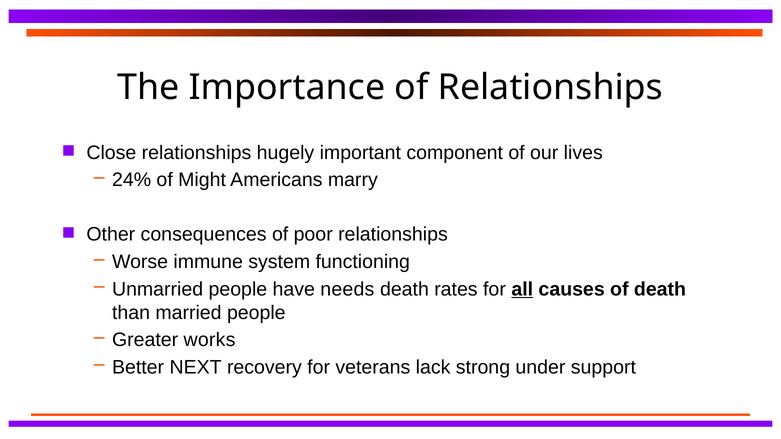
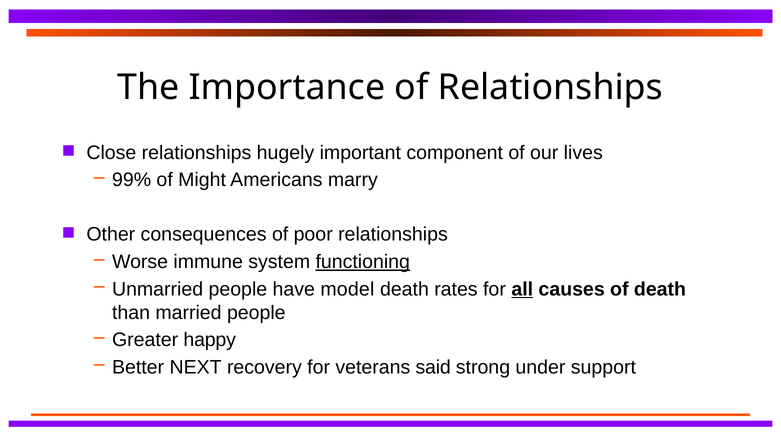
24%: 24% -> 99%
functioning underline: none -> present
needs: needs -> model
works: works -> happy
lack: lack -> said
